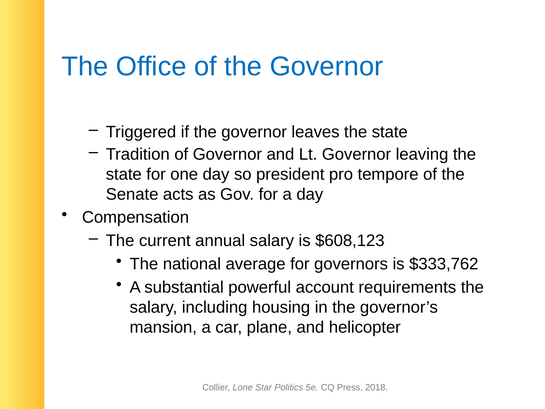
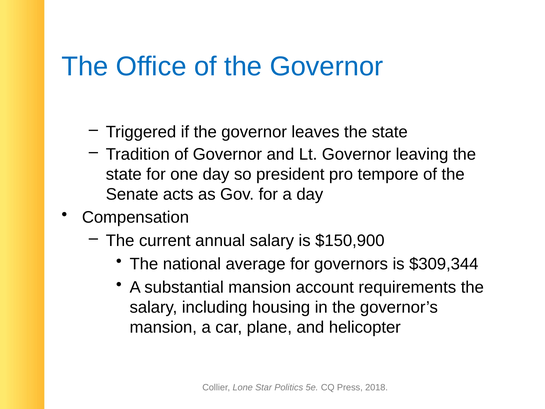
$608,123: $608,123 -> $150,900
$333,762: $333,762 -> $309,344
substantial powerful: powerful -> mansion
